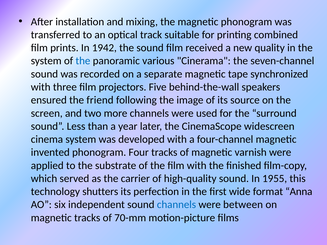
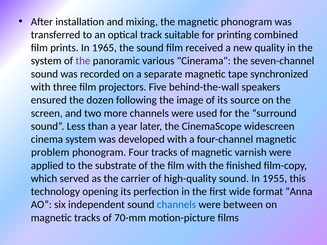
1942: 1942 -> 1965
the at (83, 61) colour: blue -> purple
friend: friend -> dozen
invented: invented -> problem
shutters: shutters -> opening
